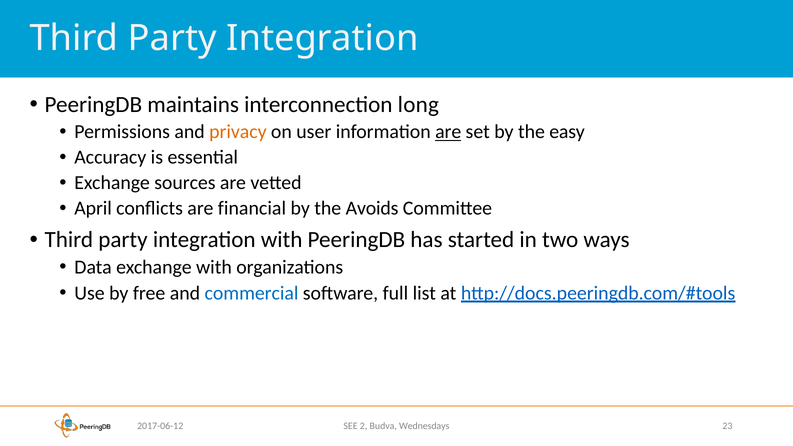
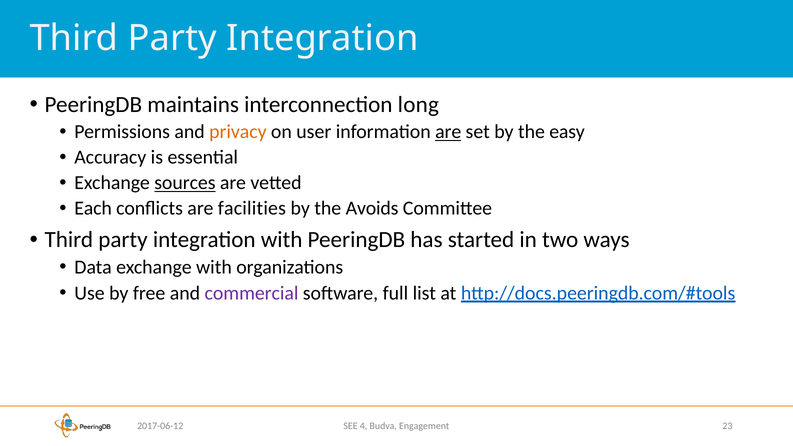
sources underline: none -> present
April: April -> Each
financial: financial -> facilities
commercial colour: blue -> purple
2: 2 -> 4
Wednesdays: Wednesdays -> Engagement
